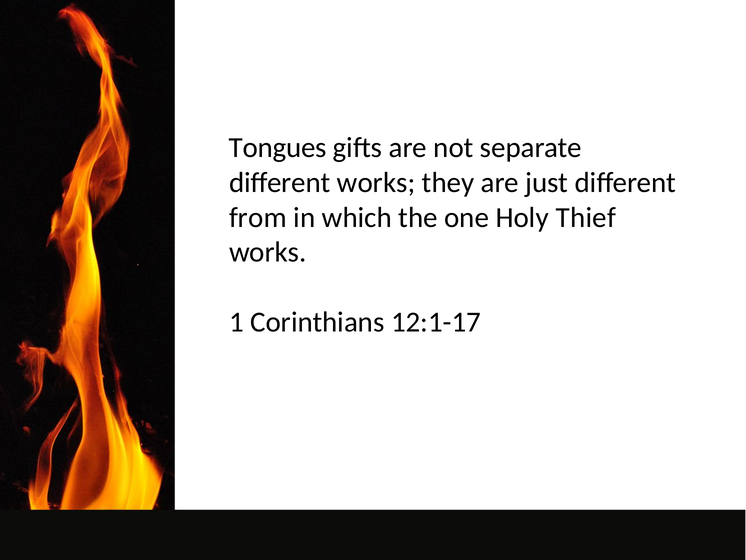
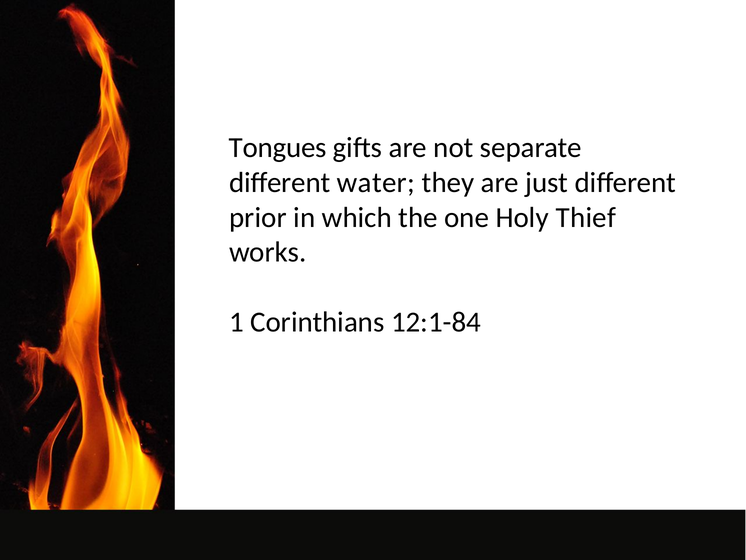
different works: works -> water
from: from -> prior
12:1-17: 12:1-17 -> 12:1-84
